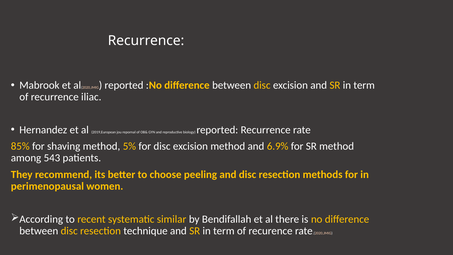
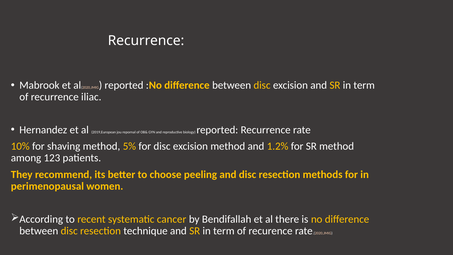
85%: 85% -> 10%
6.9%: 6.9% -> 1.2%
543: 543 -> 123
similar: similar -> cancer
